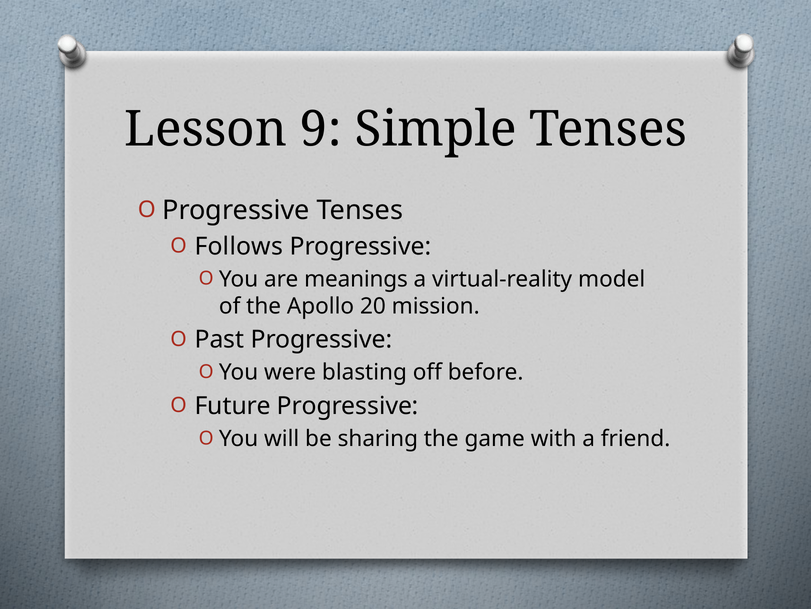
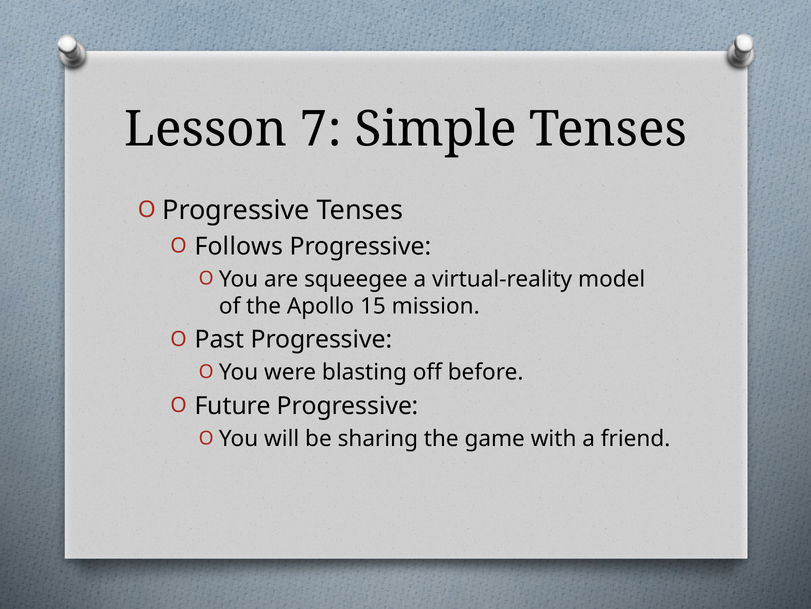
9: 9 -> 7
meanings: meanings -> squeegee
20: 20 -> 15
